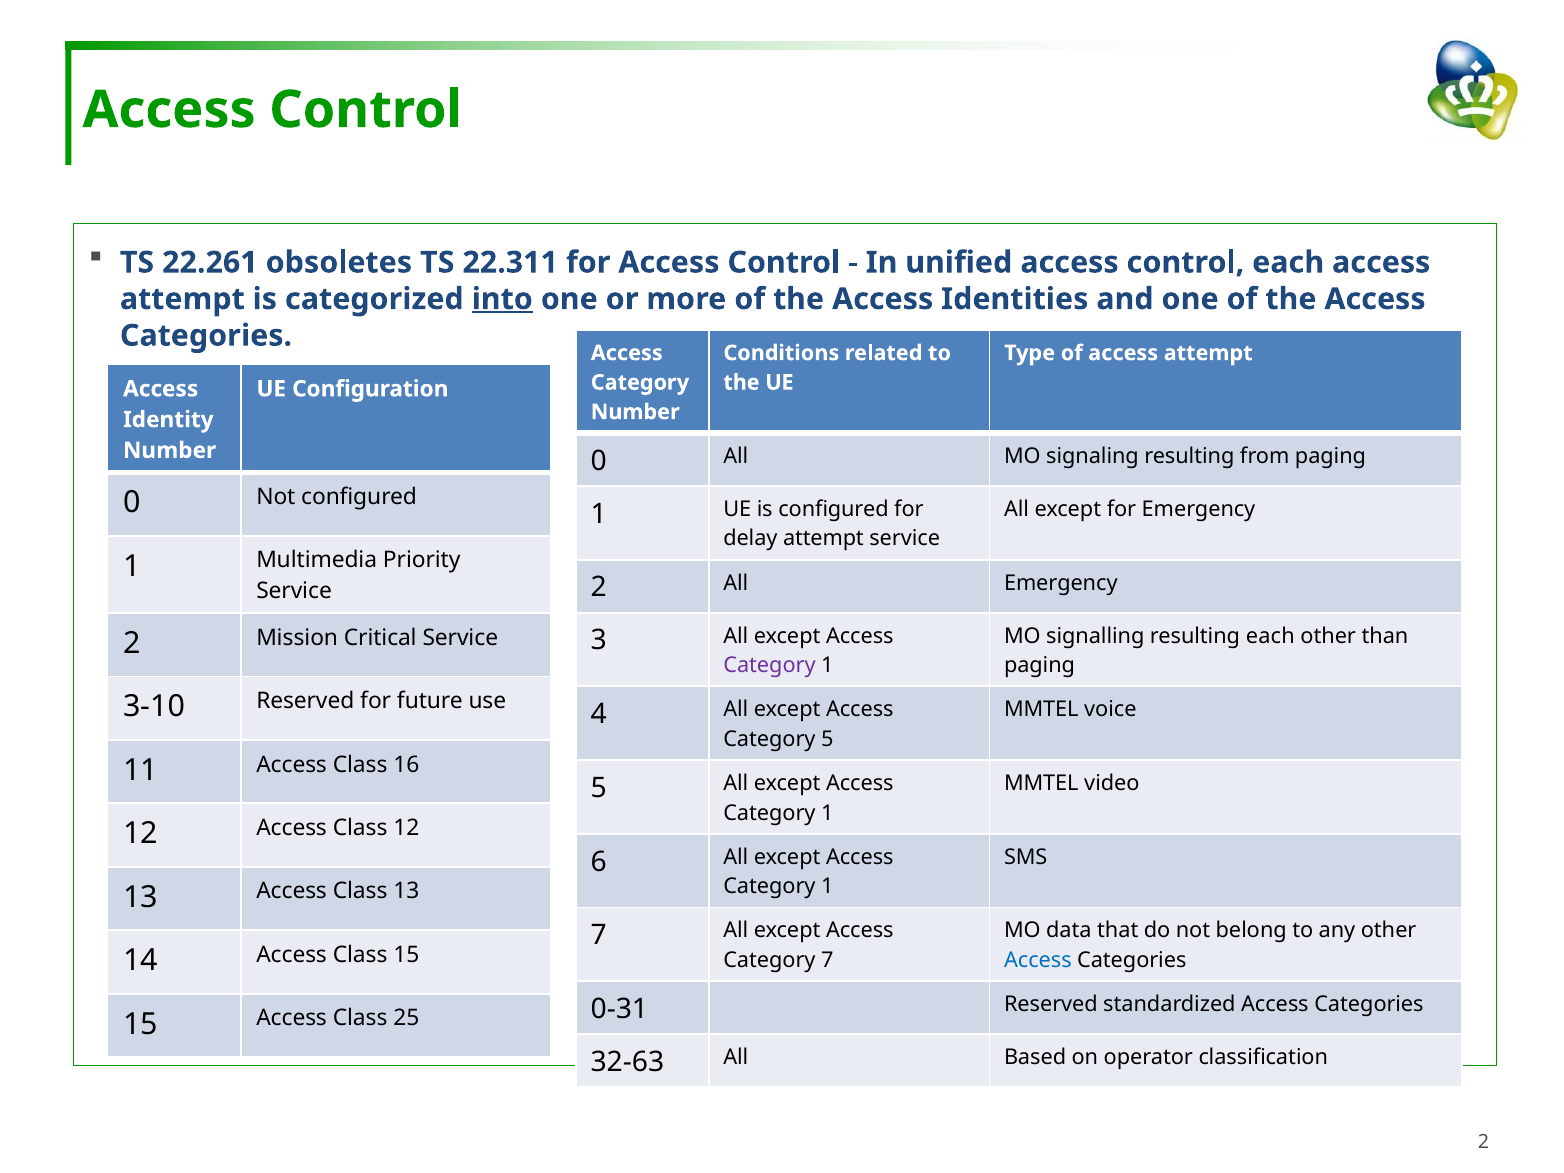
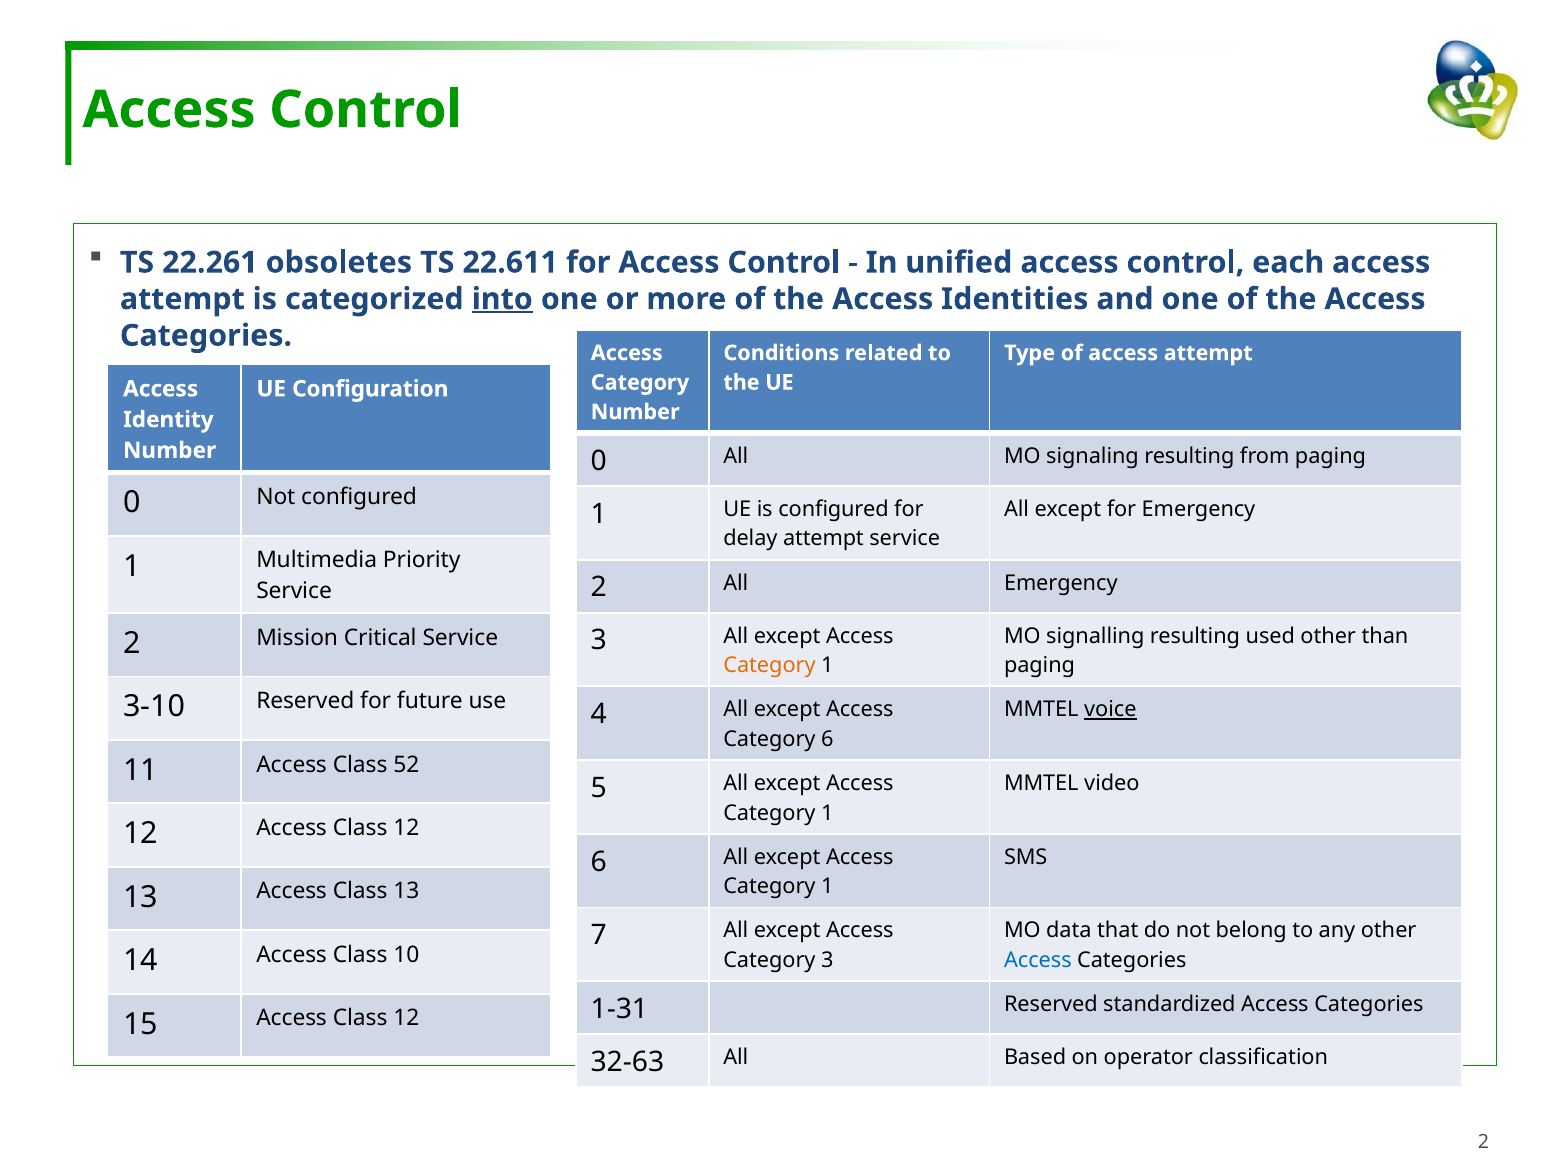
22.311: 22.311 -> 22.611
resulting each: each -> used
Category at (769, 665) colour: purple -> orange
voice underline: none -> present
Category 5: 5 -> 6
16: 16 -> 52
Class 15: 15 -> 10
Category 7: 7 -> 3
0-31: 0-31 -> 1-31
15 Access Class 25: 25 -> 12
